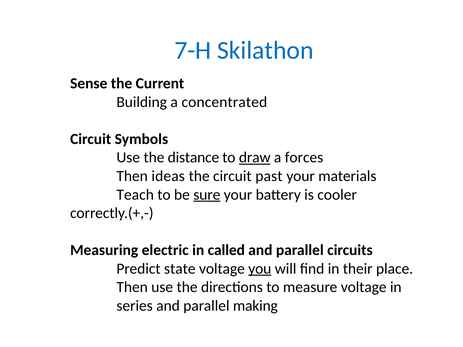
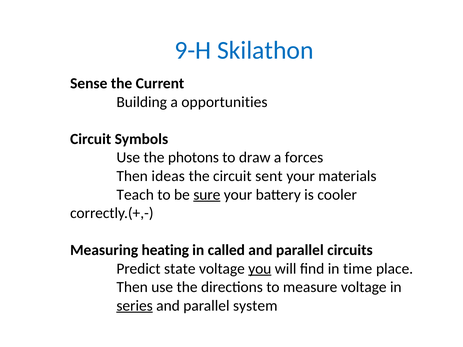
7-H: 7-H -> 9-H
concentrated: concentrated -> opportunities
distance: distance -> photons
draw underline: present -> none
past: past -> sent
electric: electric -> heating
their: their -> time
series underline: none -> present
making: making -> system
